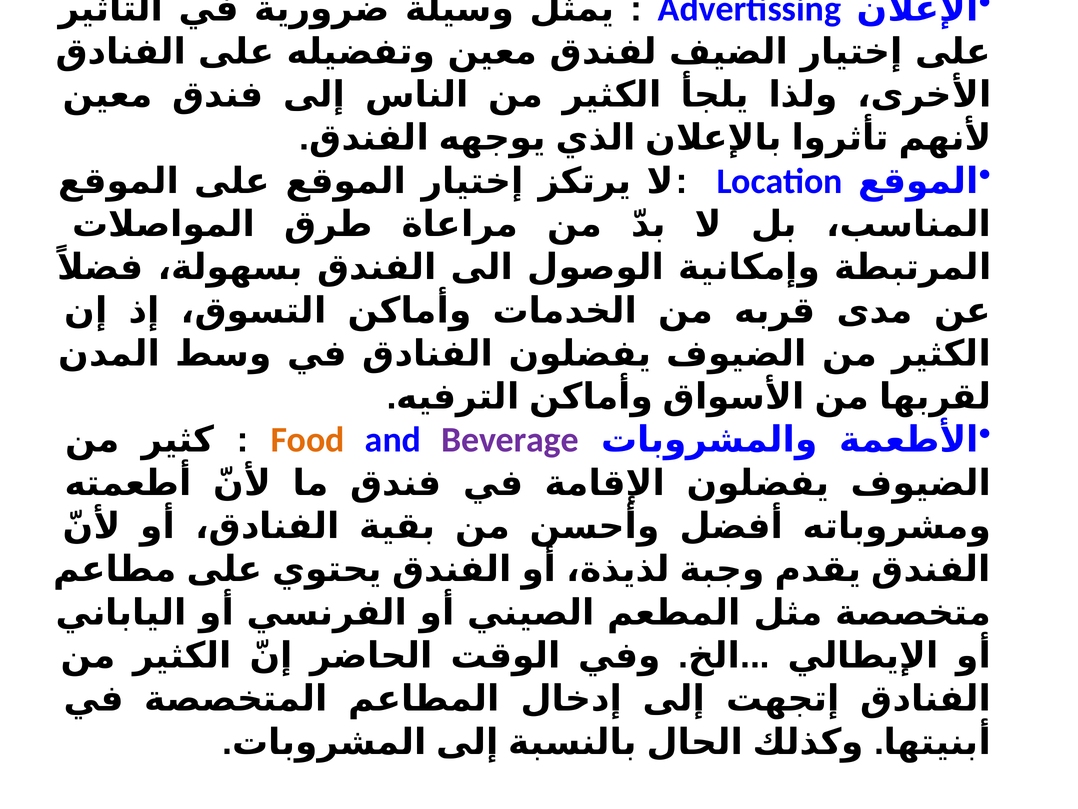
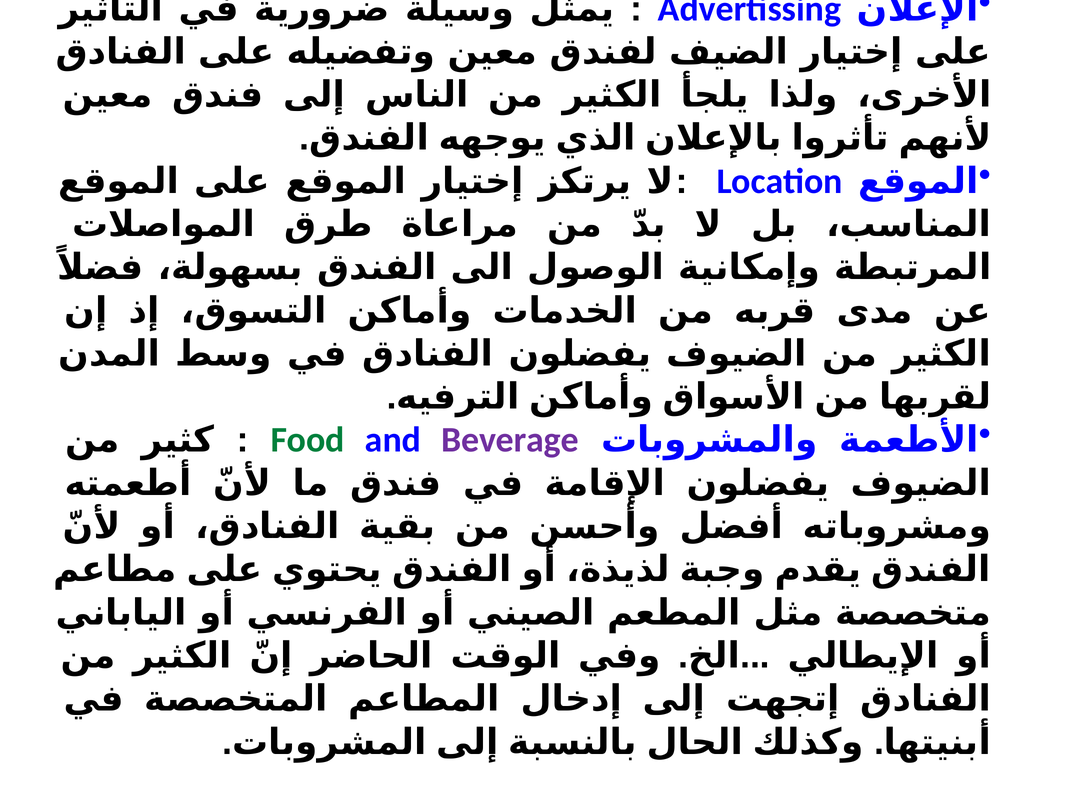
Food colour: orange -> green
